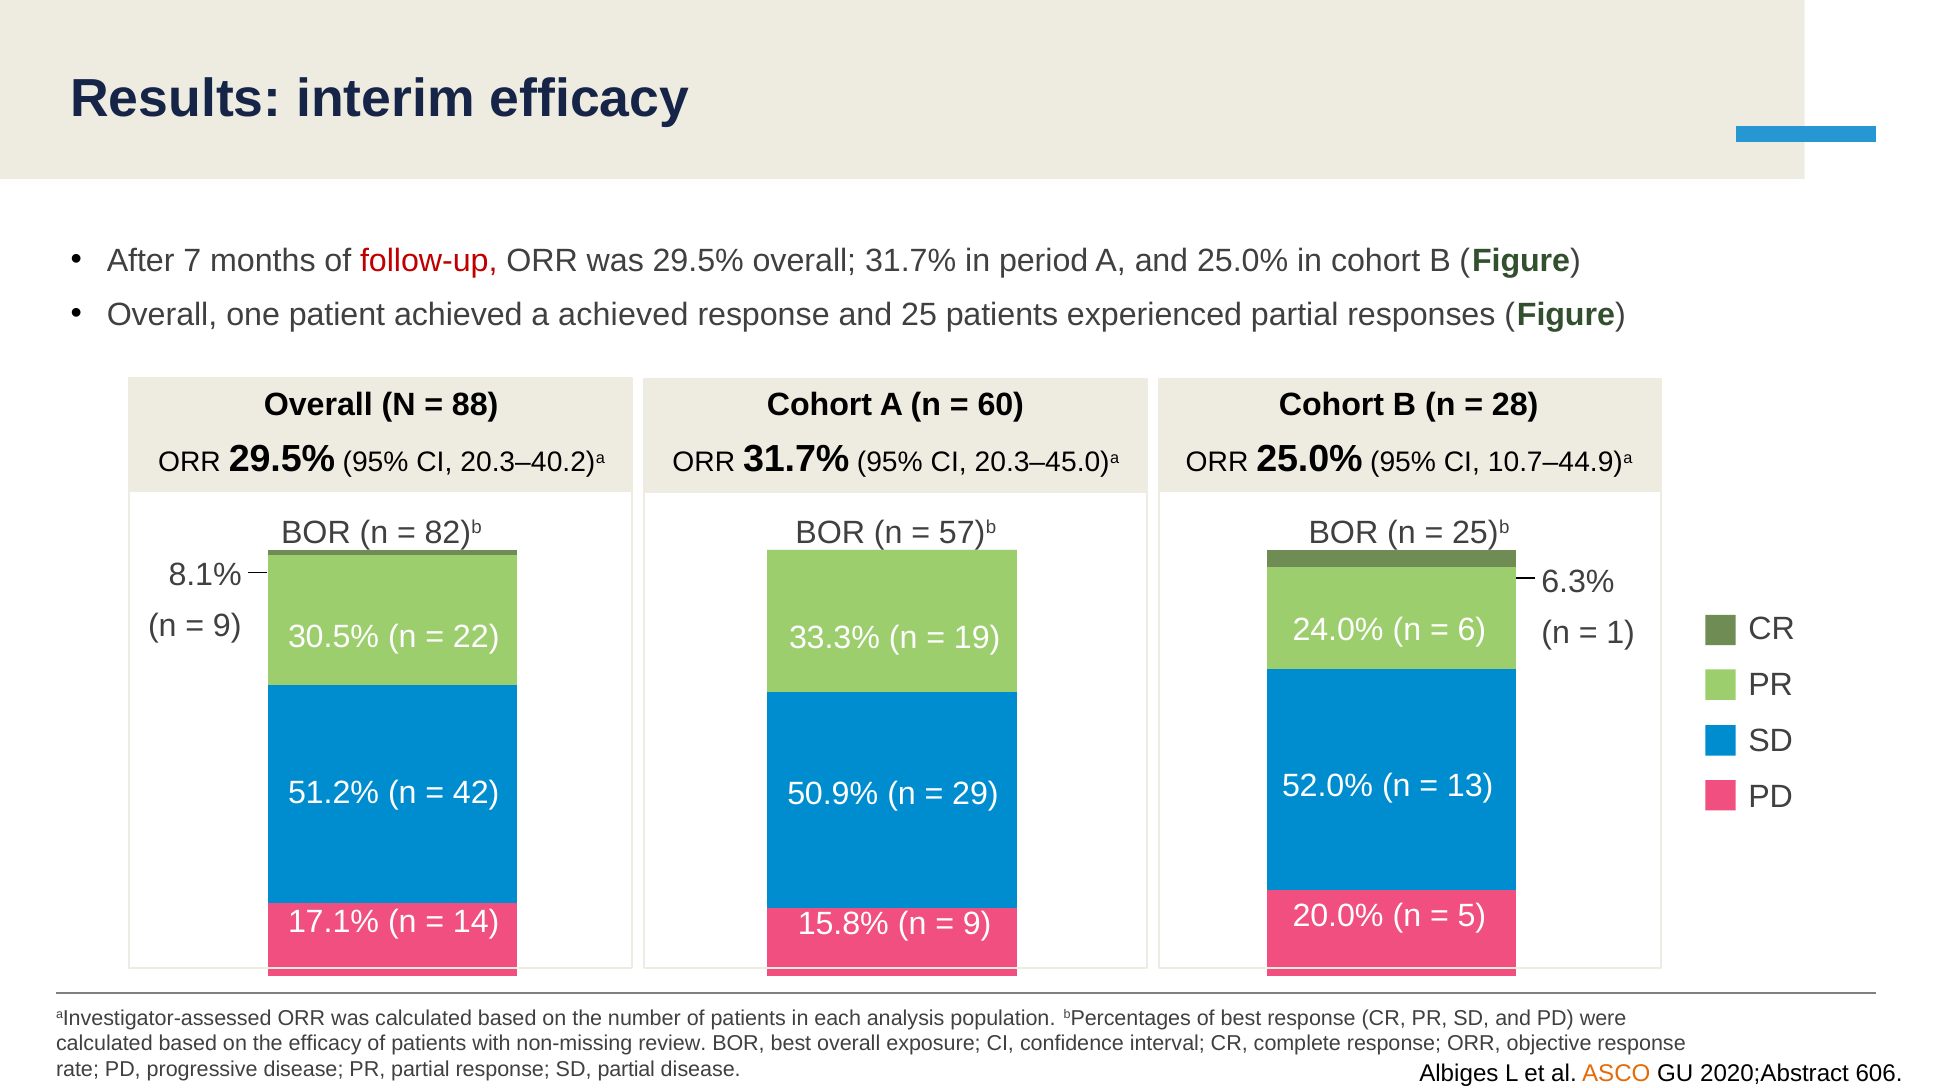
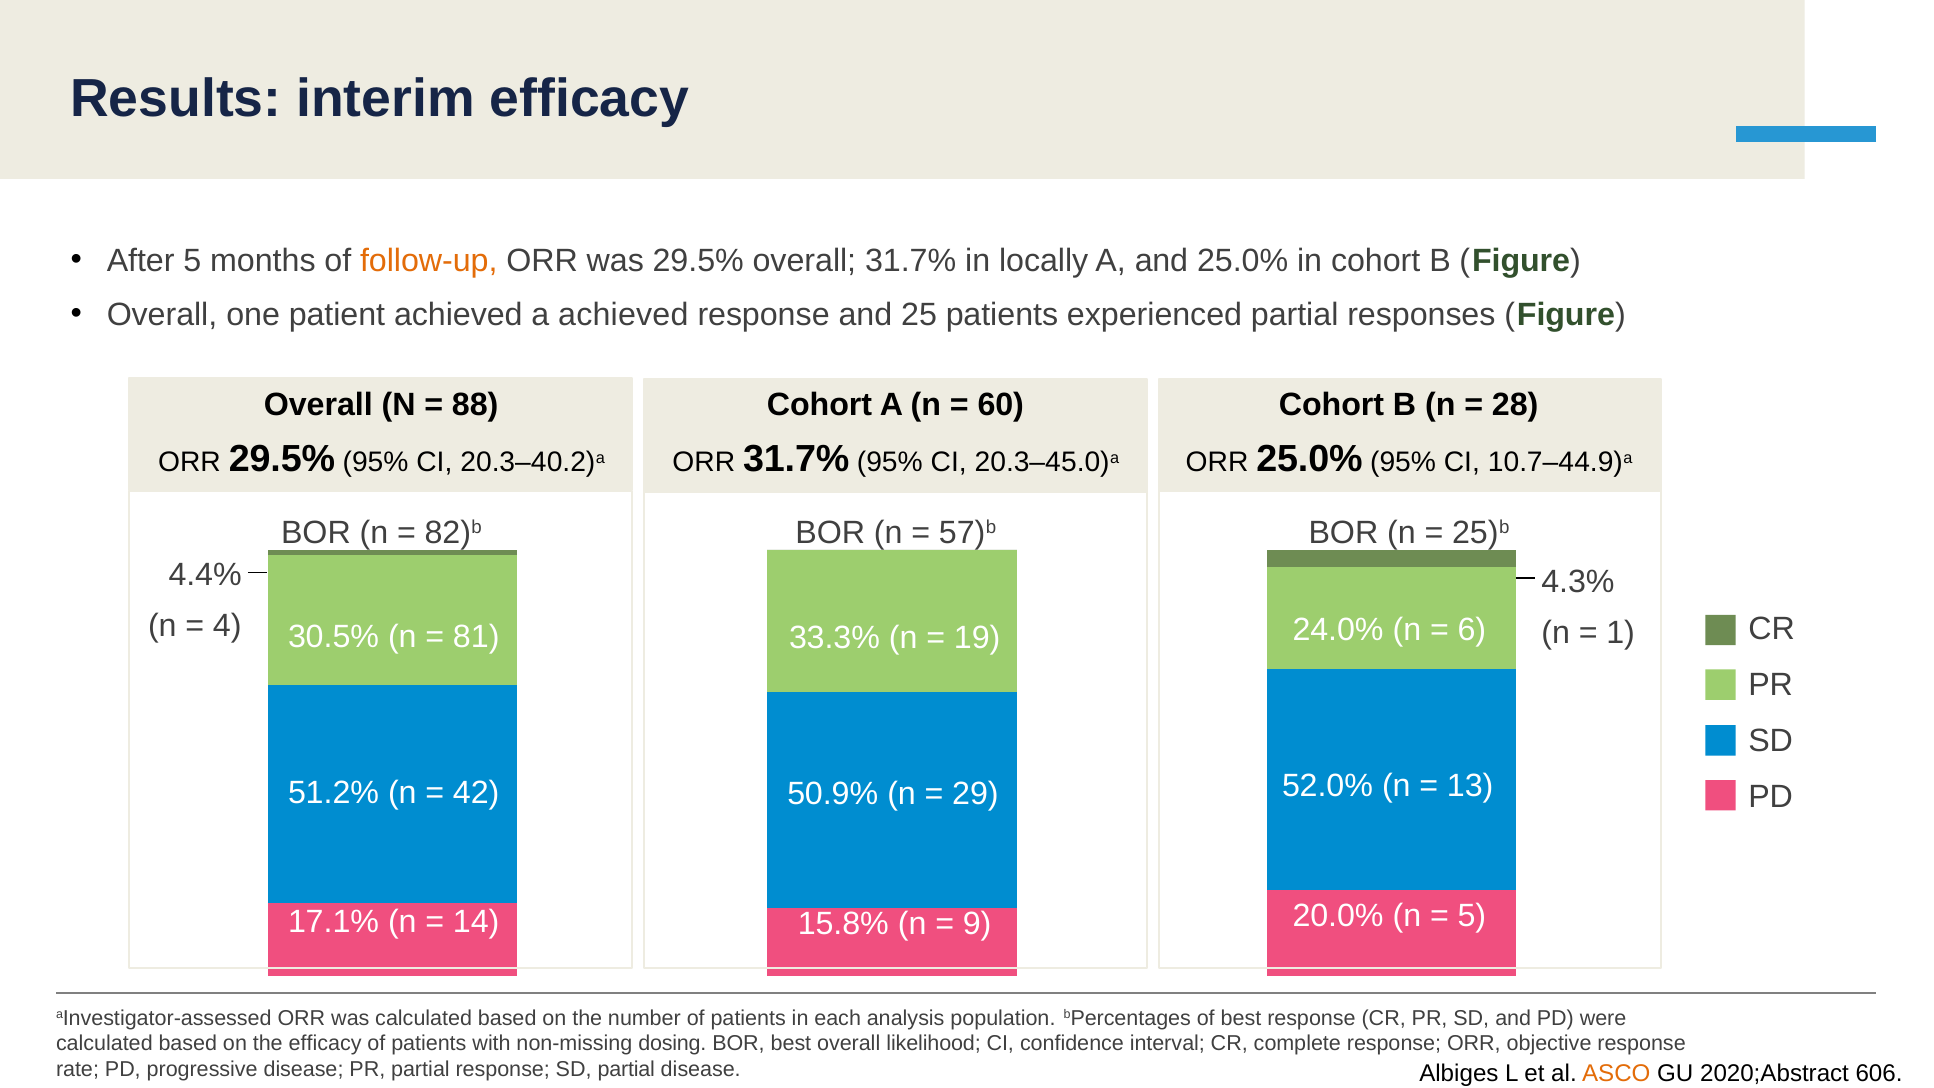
After 7: 7 -> 5
follow-up colour: red -> orange
period: period -> locally
8.1%: 8.1% -> 4.4%
6.3%: 6.3% -> 4.3%
9 at (227, 625): 9 -> 4
22: 22 -> 81
review: review -> dosing
exposure: exposure -> likelihood
